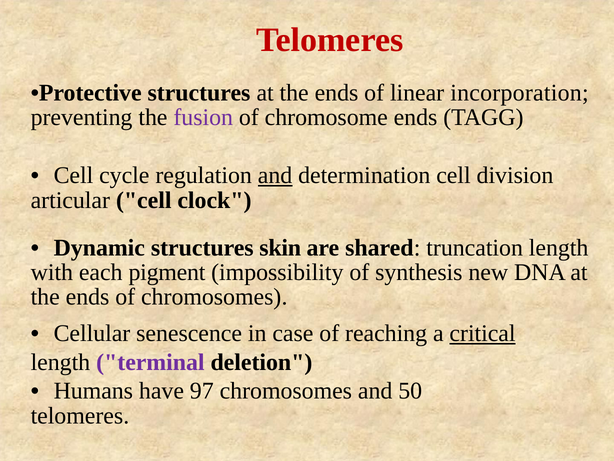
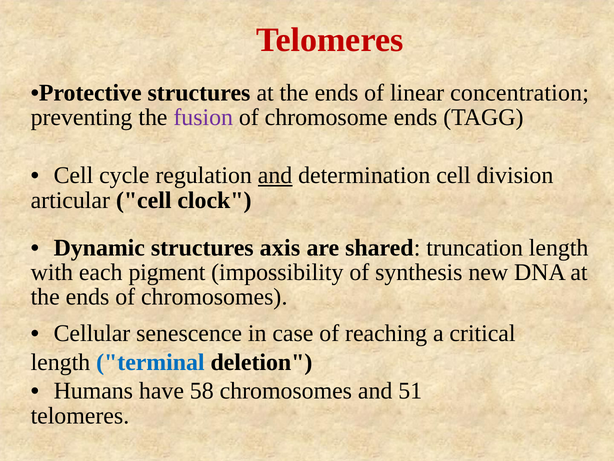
incorporation: incorporation -> concentration
skin: skin -> axis
critical underline: present -> none
terminal colour: purple -> blue
97: 97 -> 58
50: 50 -> 51
